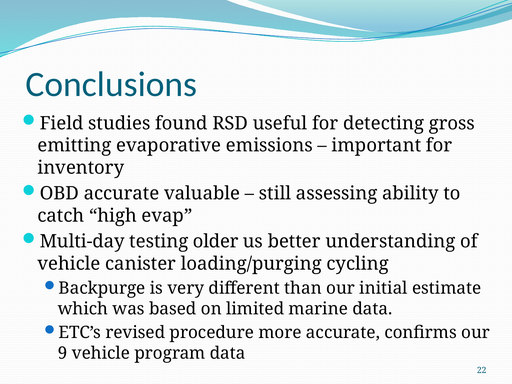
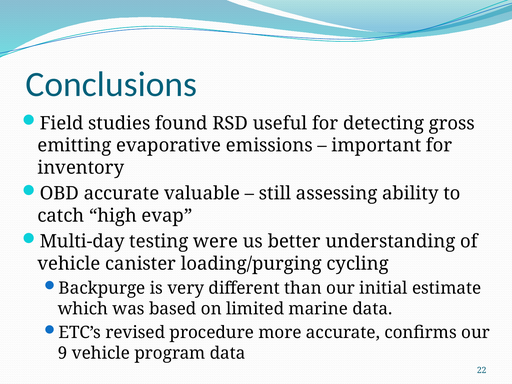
older: older -> were
